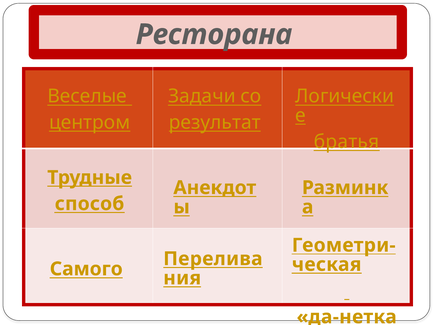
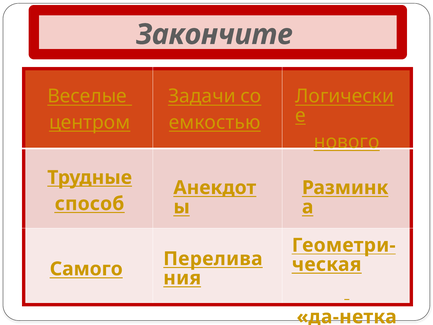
Ресторана: Ресторана -> Закончите
результат: результат -> емкостью
братья: братья -> нового
